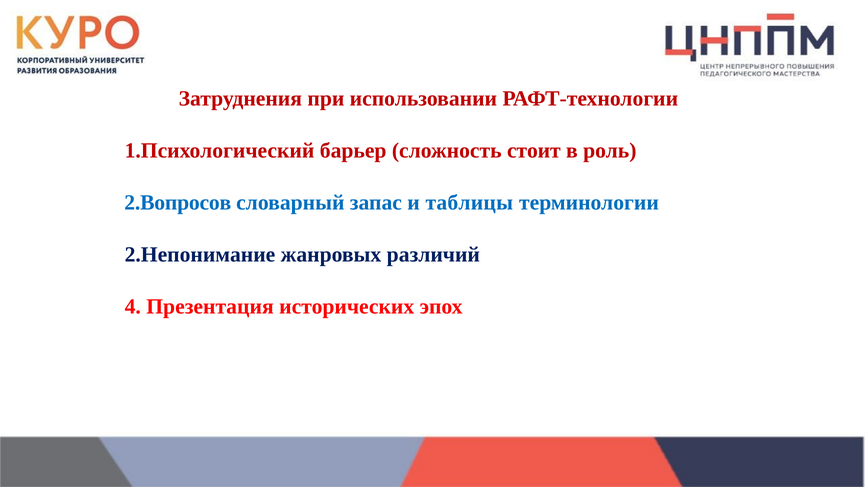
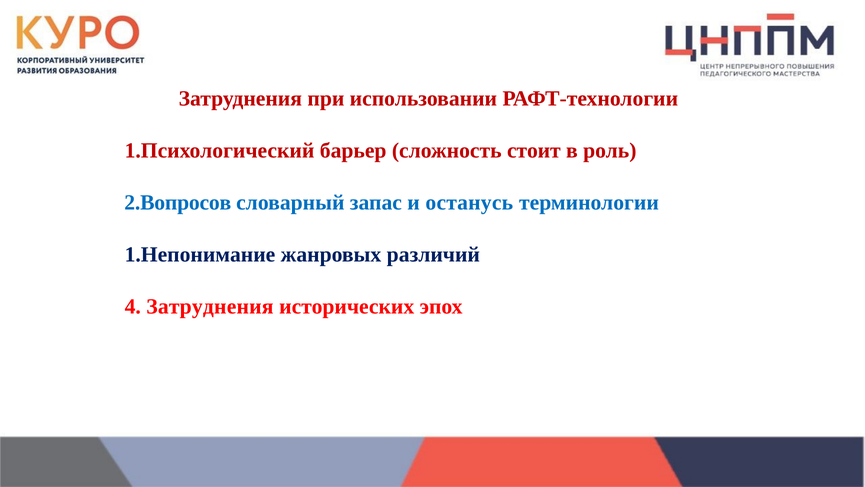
таблицы: таблицы -> останусь
2.Непонимание: 2.Непонимание -> 1.Непонимание
4 Презентация: Презентация -> Затруднения
